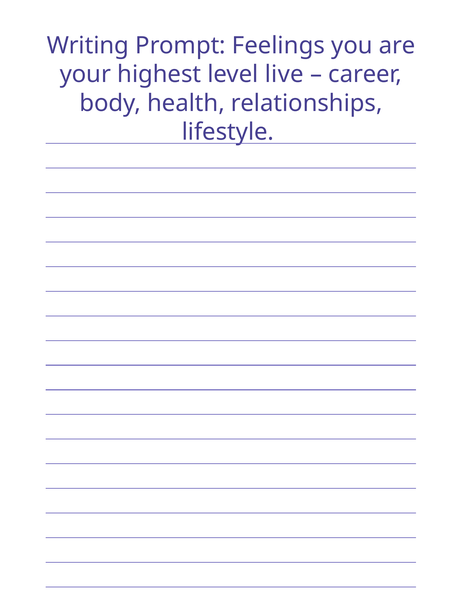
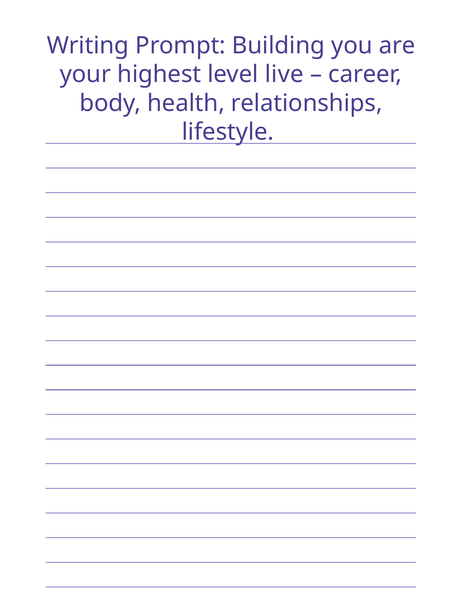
Feelings: Feelings -> Building
